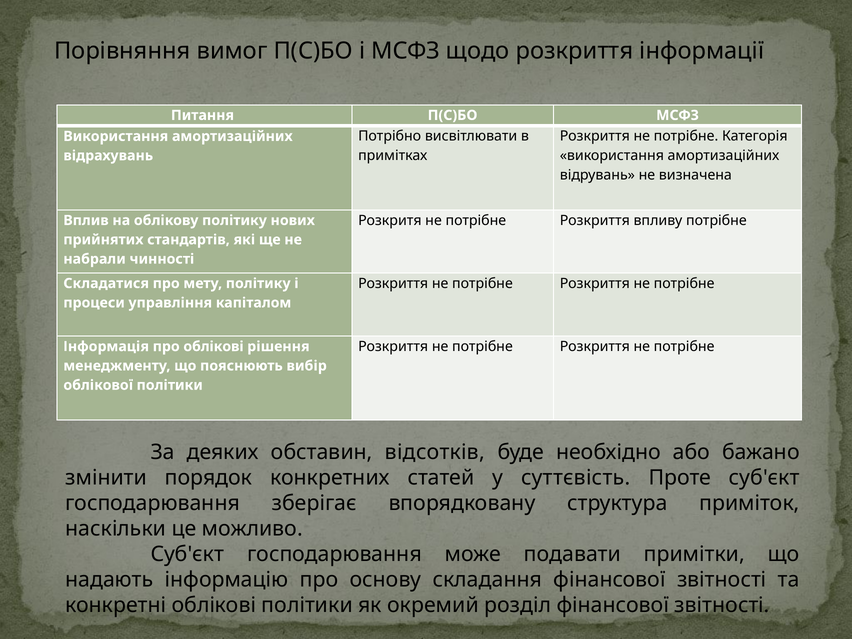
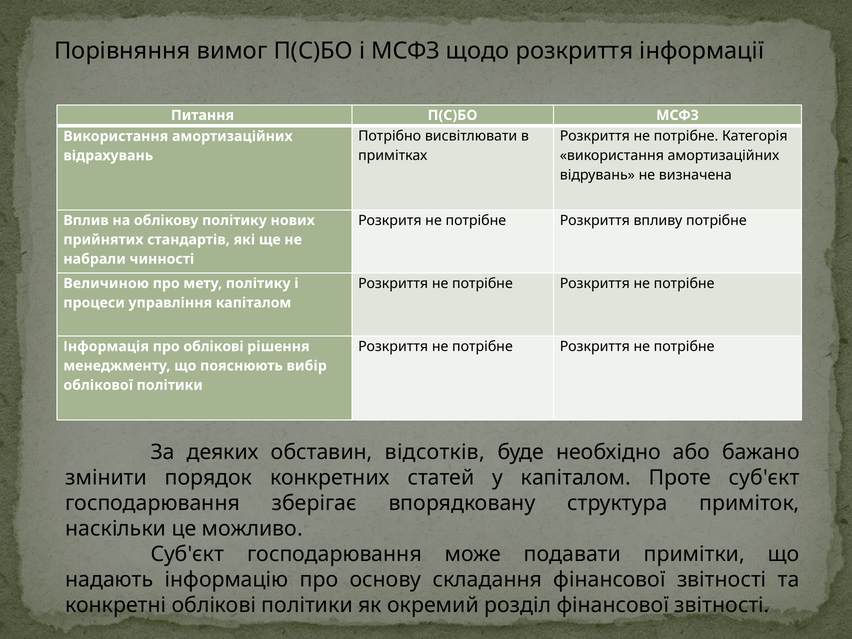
Складатися: Складатися -> Величиною
у суттєвість: суттєвість -> капіталом
